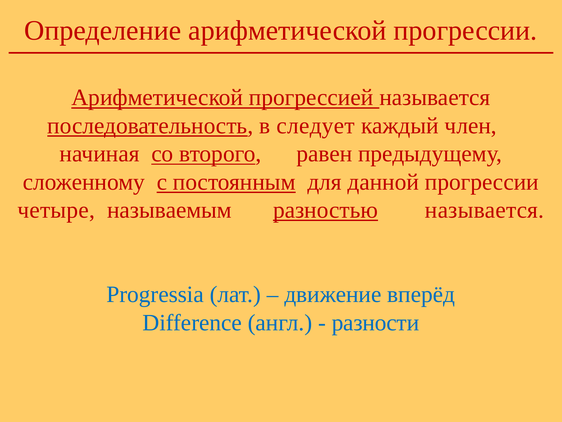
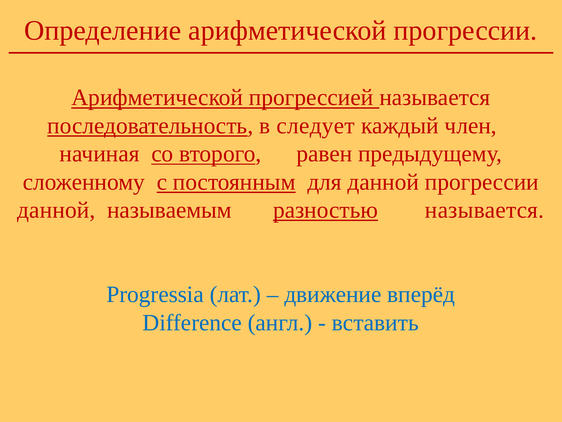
четыре at (56, 210): четыре -> данной
разности: разности -> вставить
